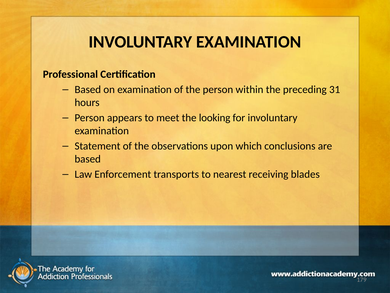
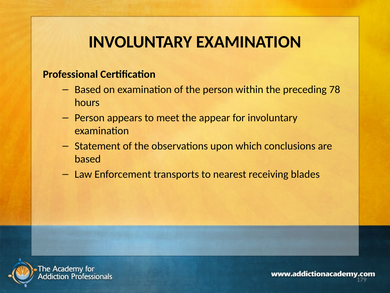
31: 31 -> 78
looking: looking -> appear
